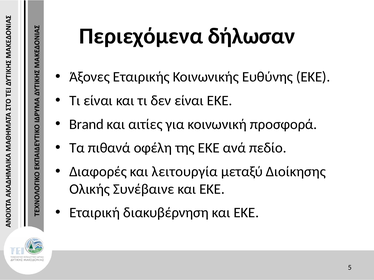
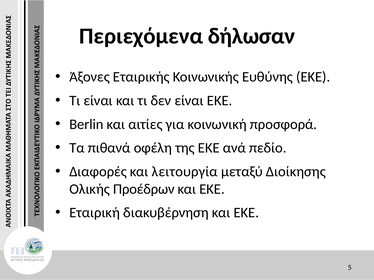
Brand: Brand -> Berlin
Συνέβαινε: Συνέβαινε -> Προέδρων
